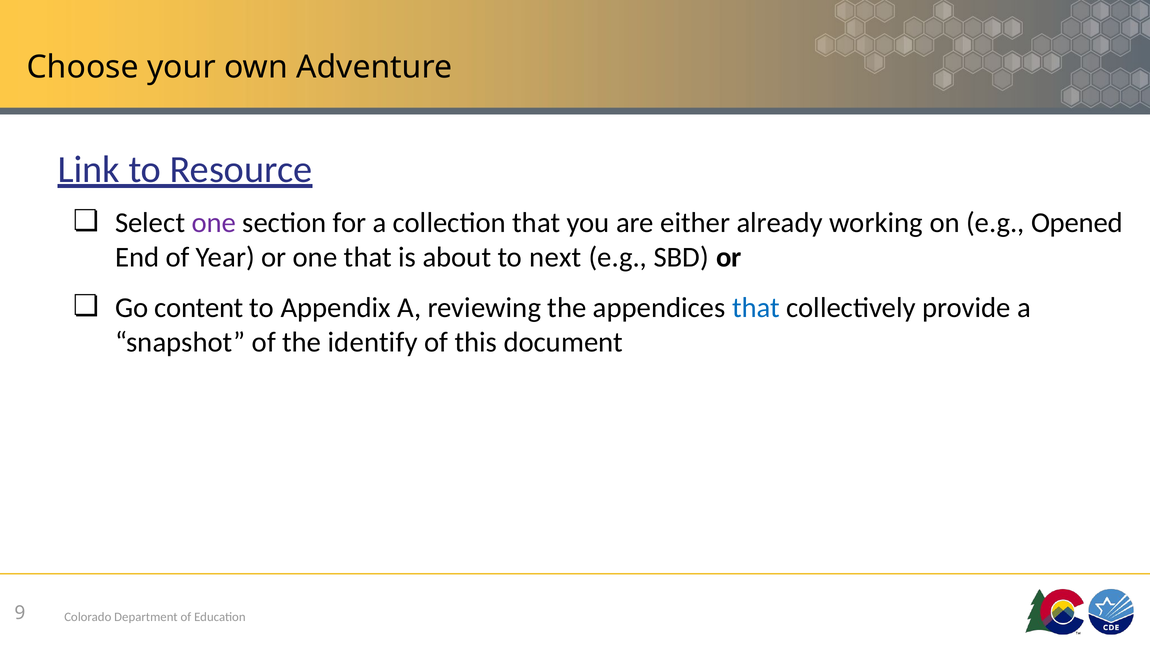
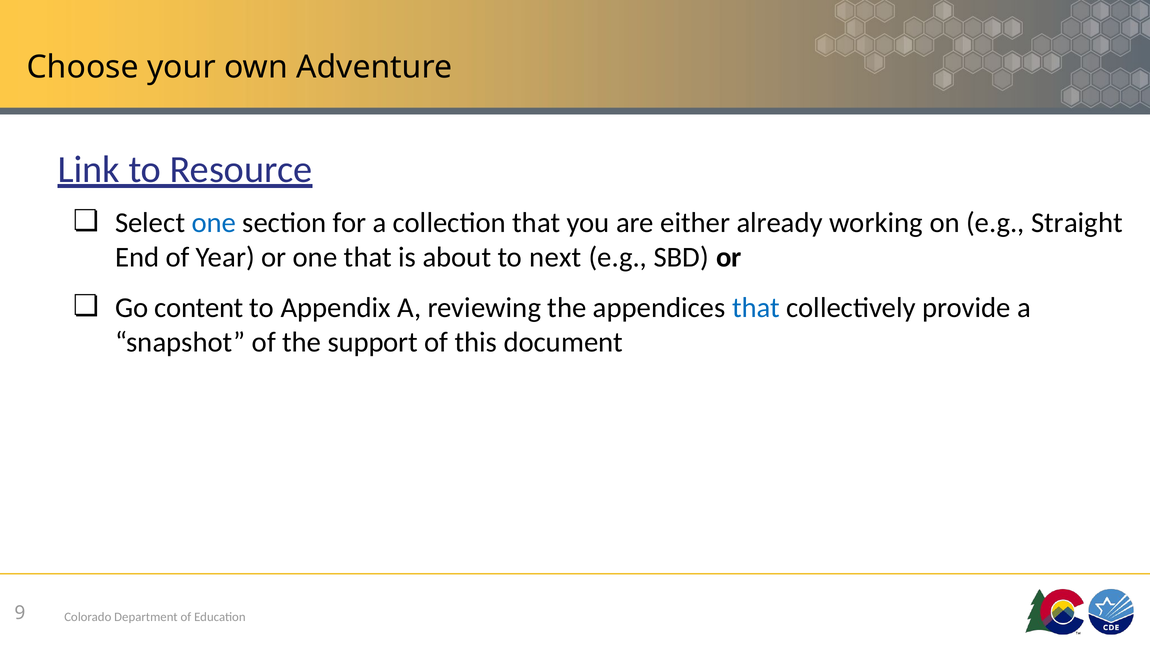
one at (214, 223) colour: purple -> blue
Opened: Opened -> Straight
identify: identify -> support
